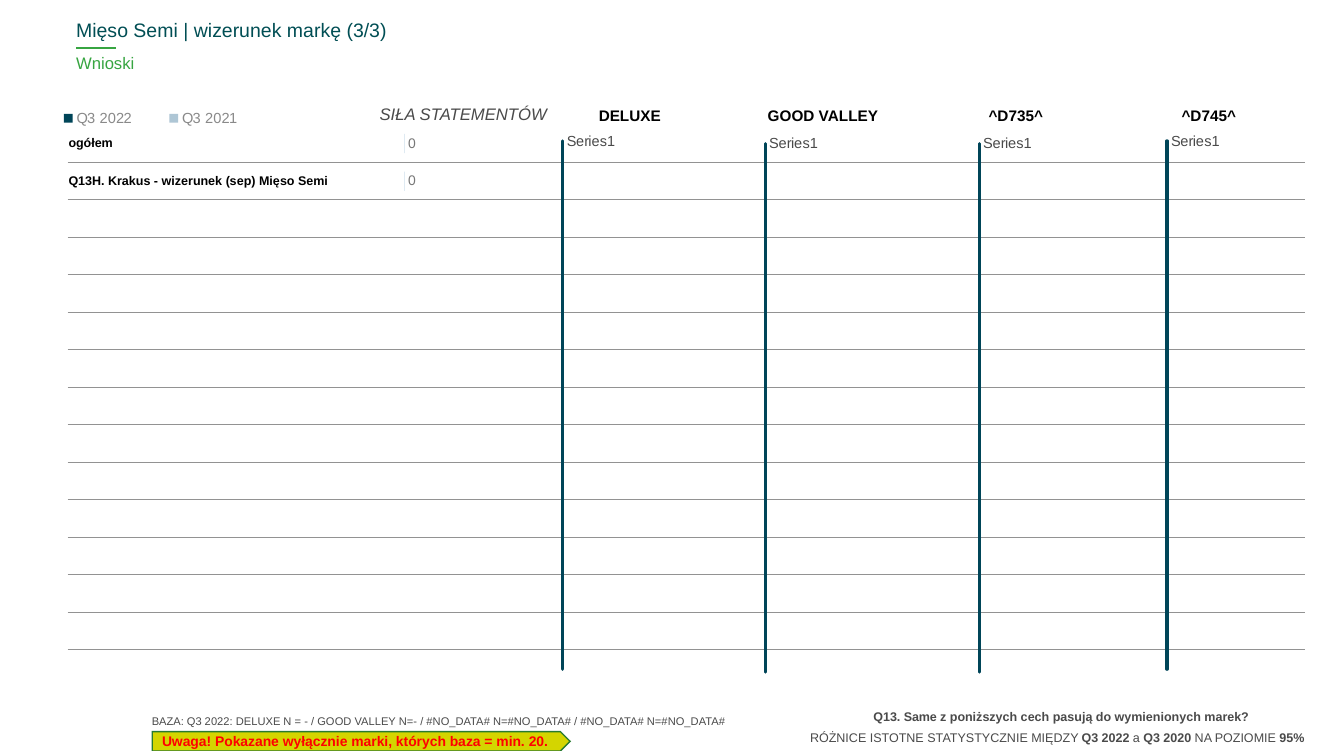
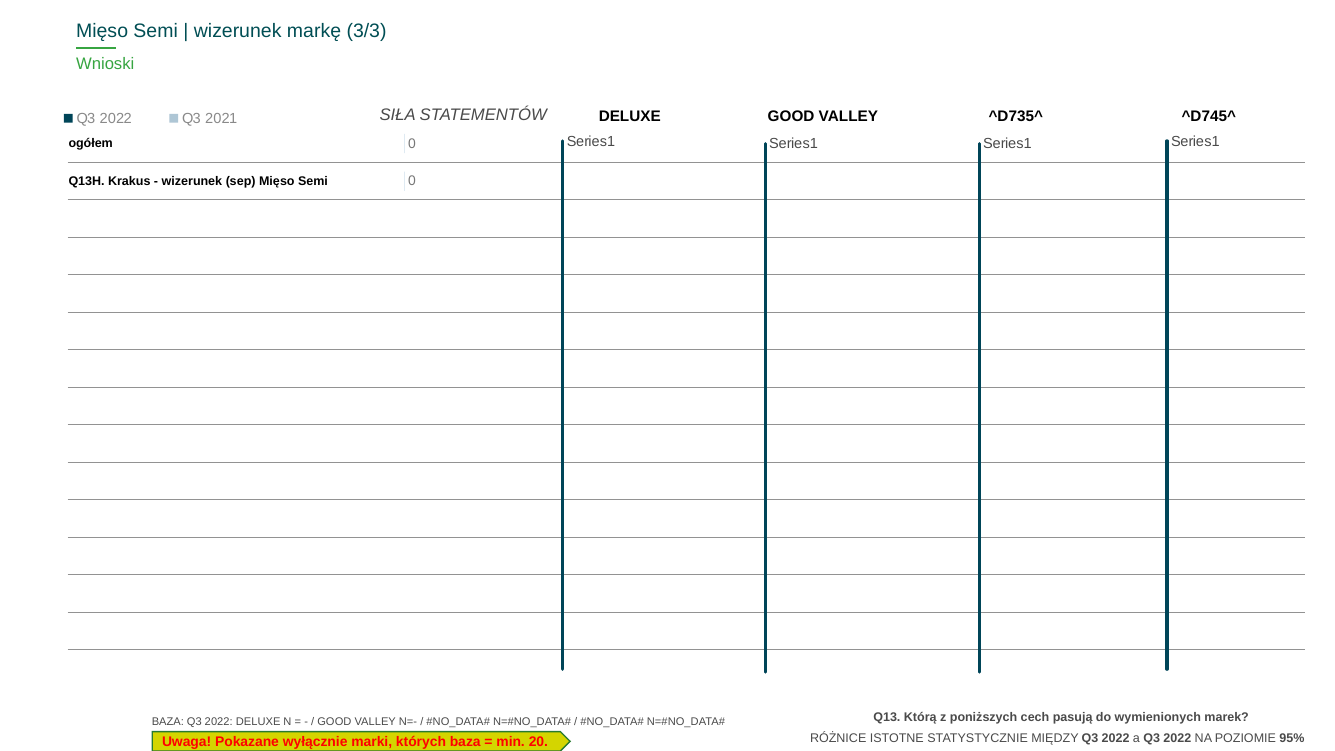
Same: Same -> Którą
a Q3 2020: 2020 -> 2022
